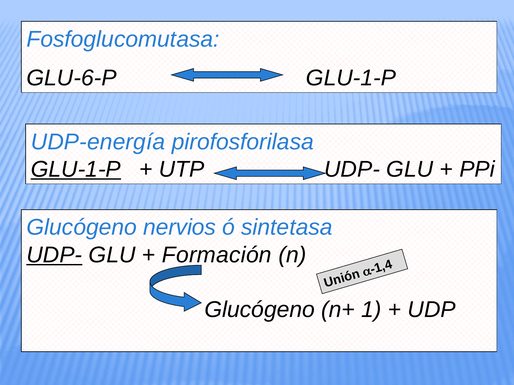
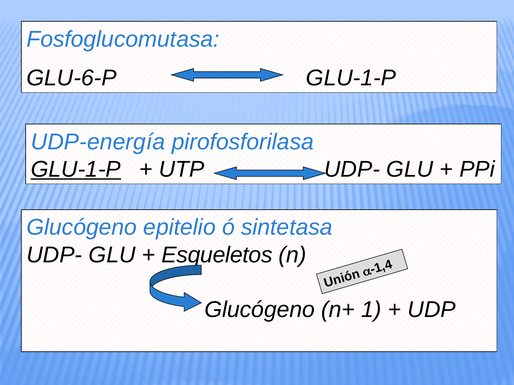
nervios: nervios -> epitelio
UDP- at (54, 255) underline: present -> none
Formación: Formación -> Esqueletos
